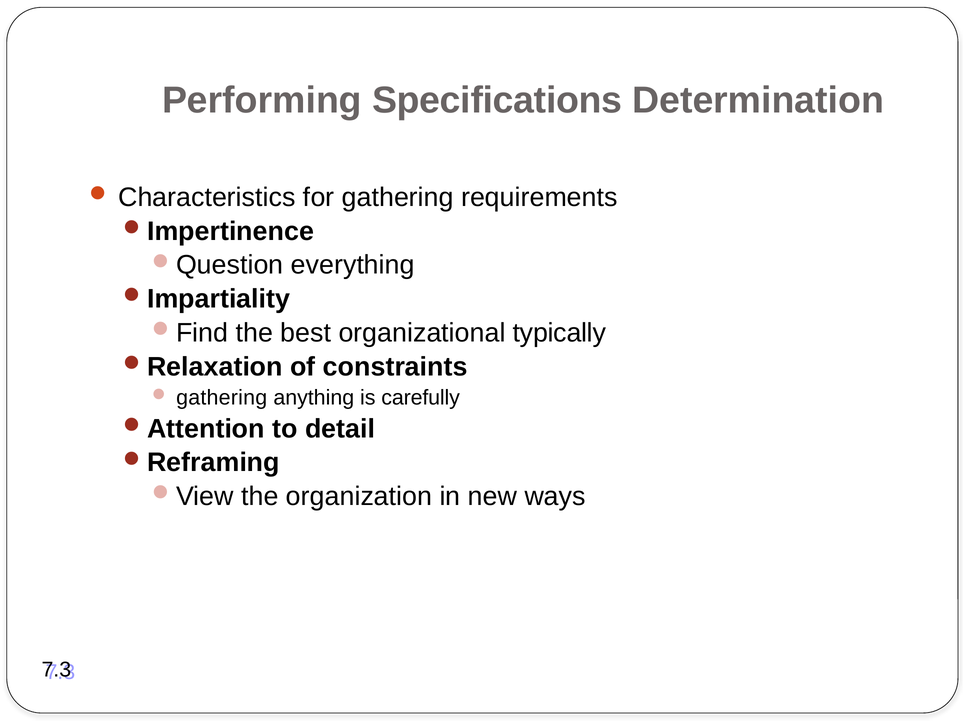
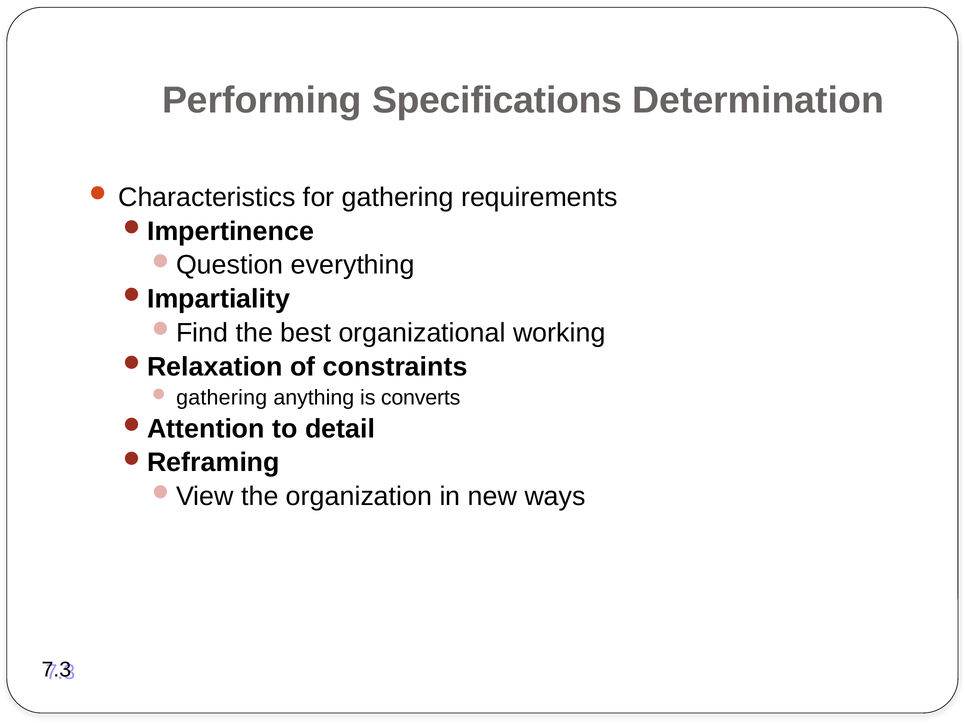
typically: typically -> working
carefully: carefully -> converts
